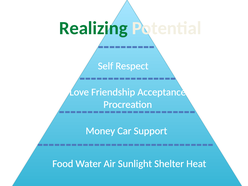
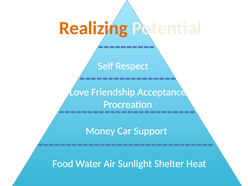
Realizing colour: green -> orange
